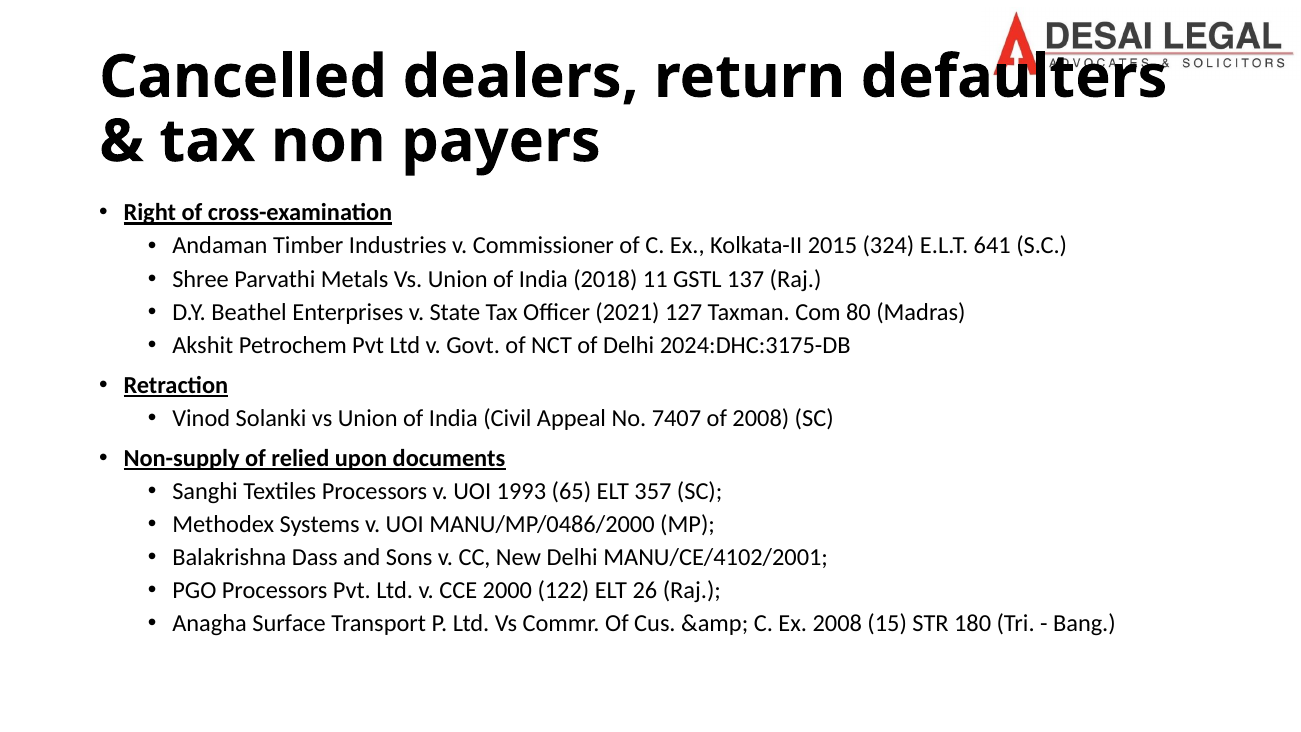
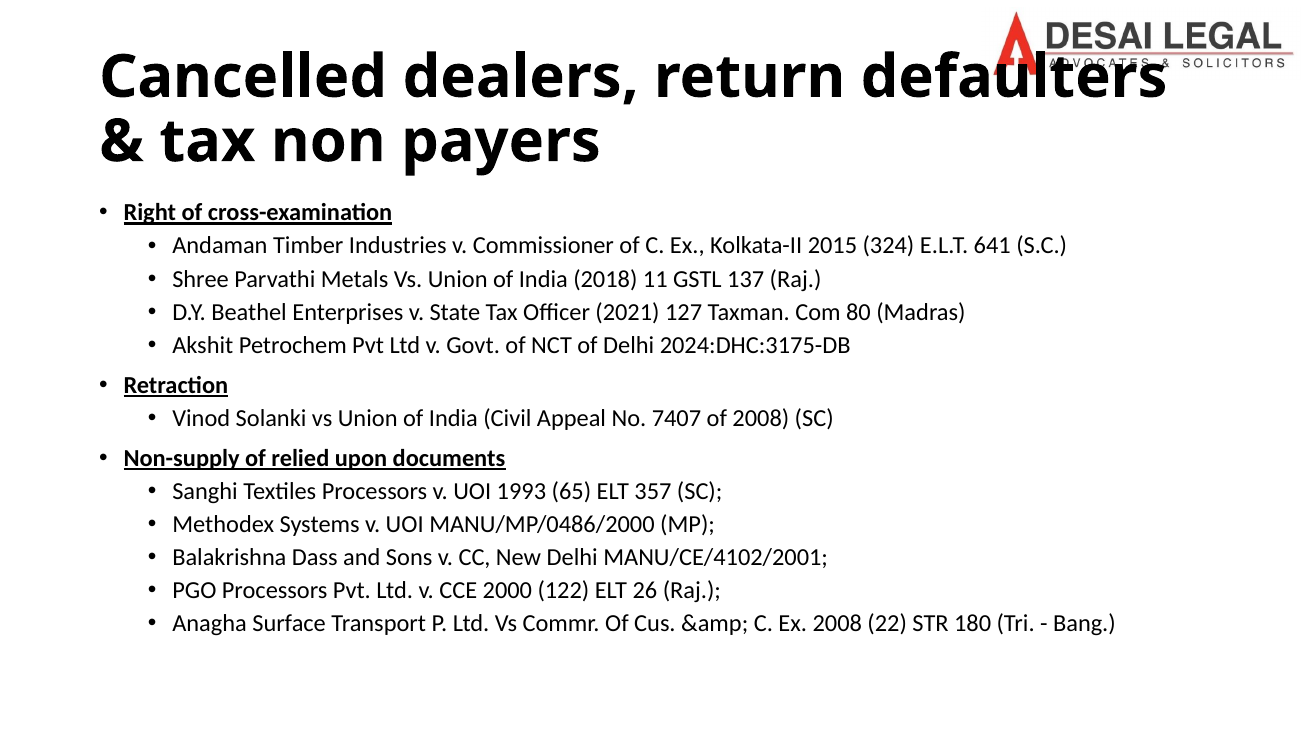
15: 15 -> 22
